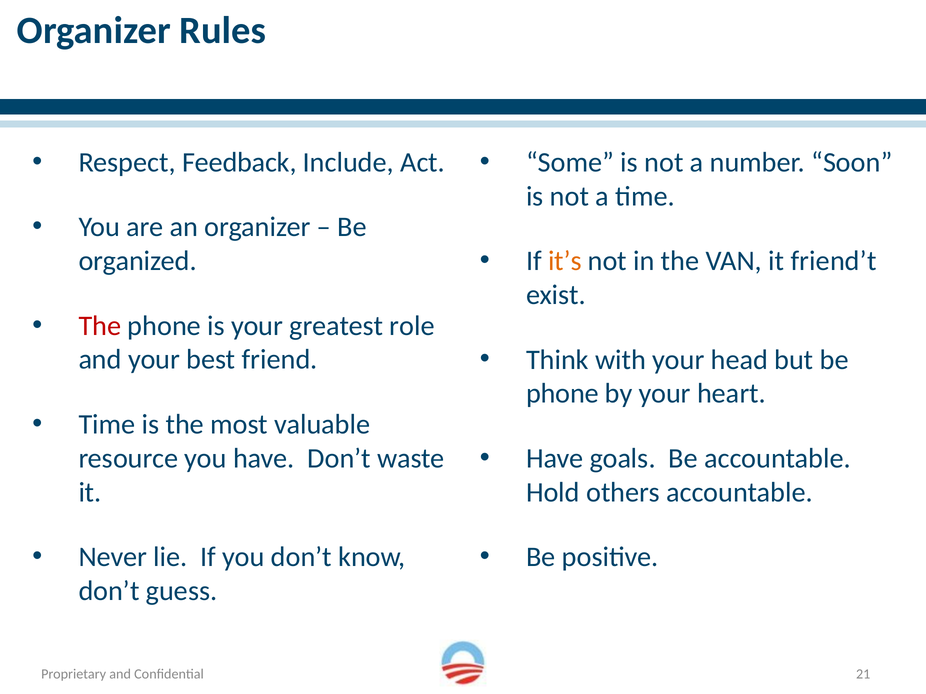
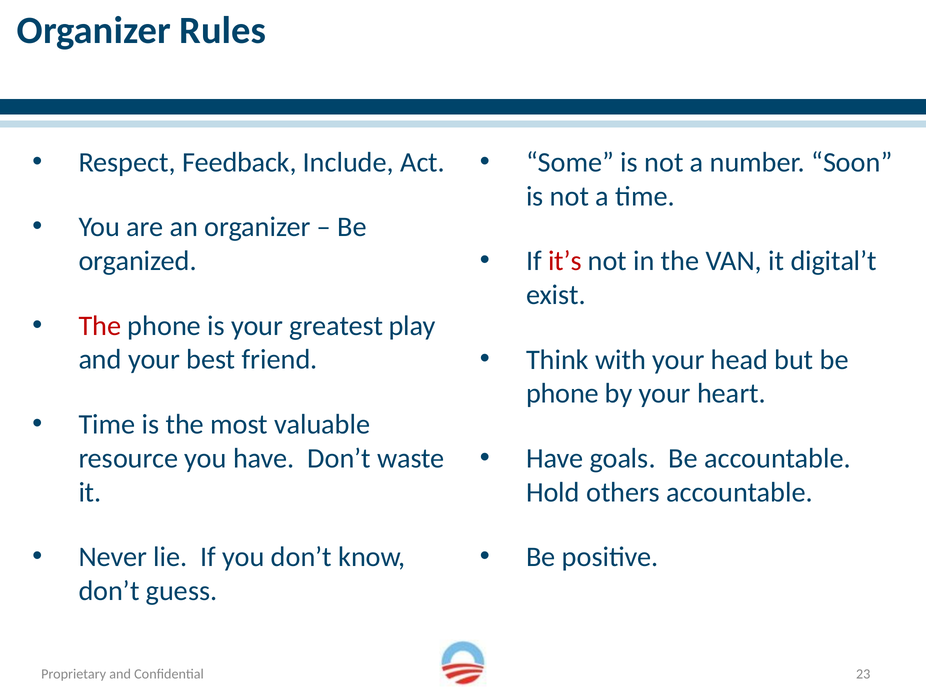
it’s colour: orange -> red
friend’t: friend’t -> digital’t
role: role -> play
21: 21 -> 23
